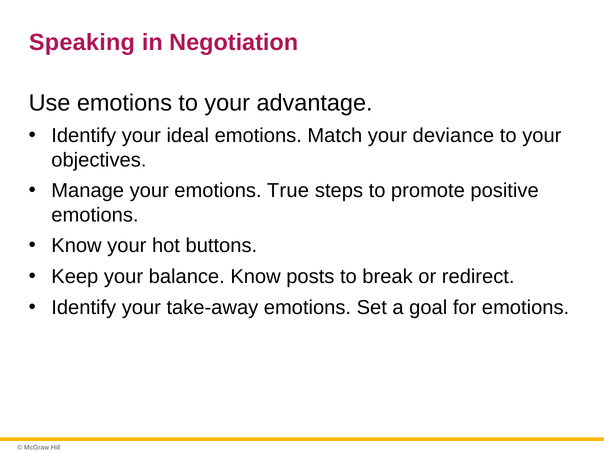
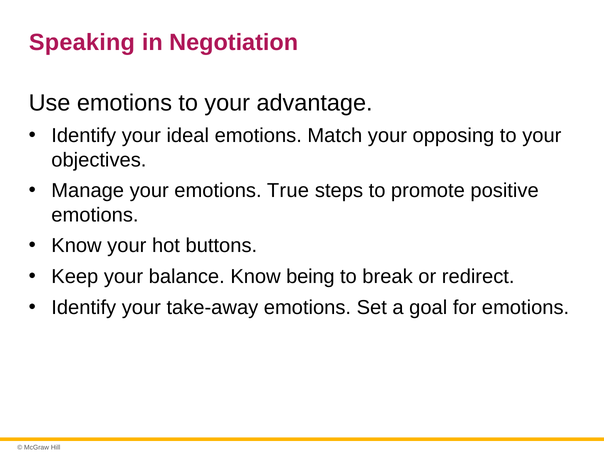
deviance: deviance -> opposing
posts: posts -> being
